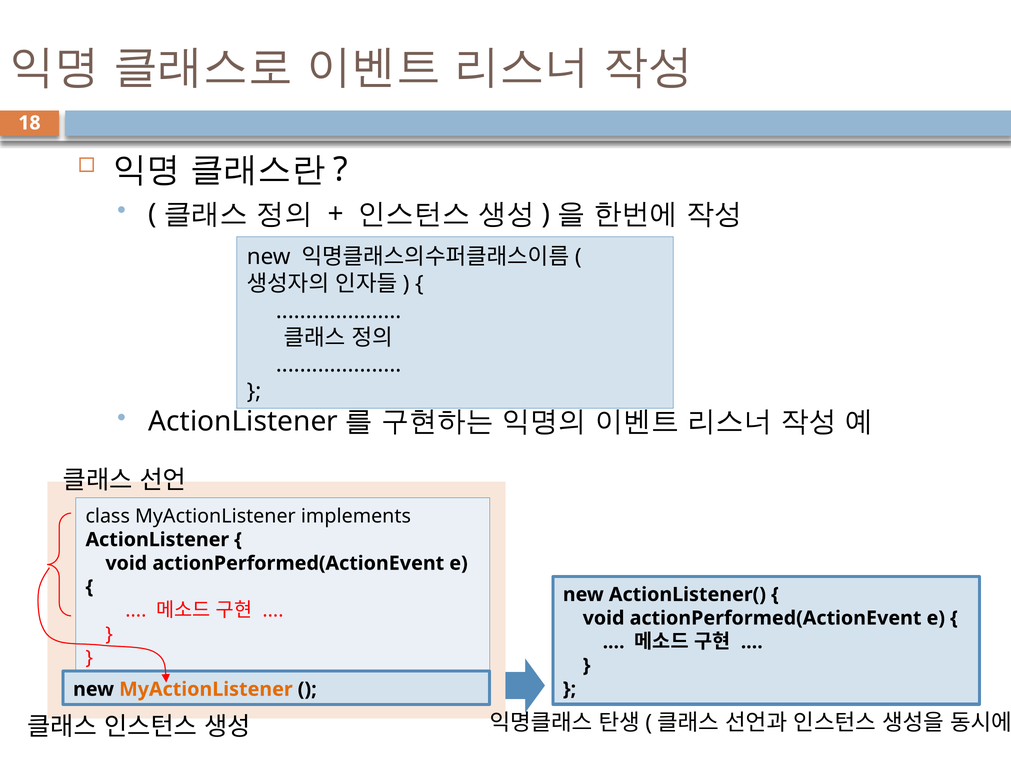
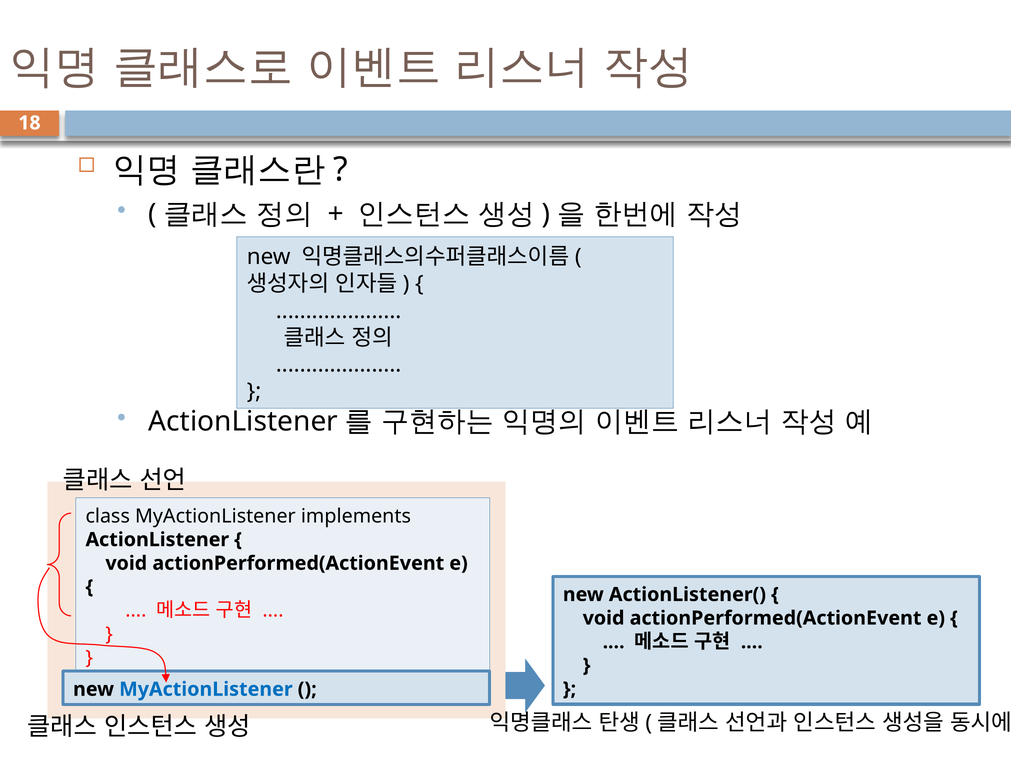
MyActionListener at (206, 690) colour: orange -> blue
